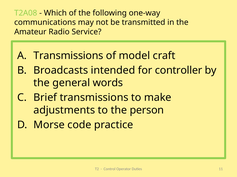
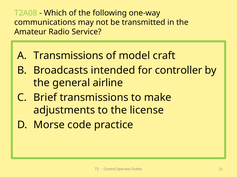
words: words -> airline
person: person -> license
